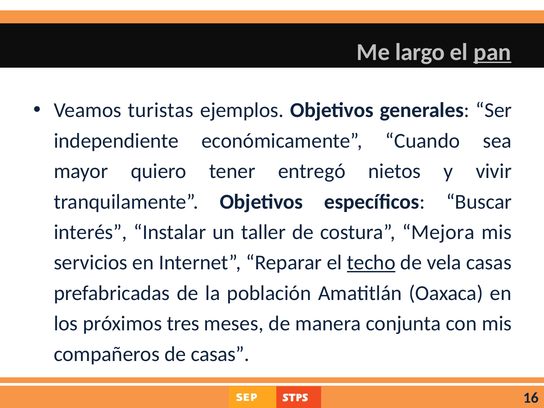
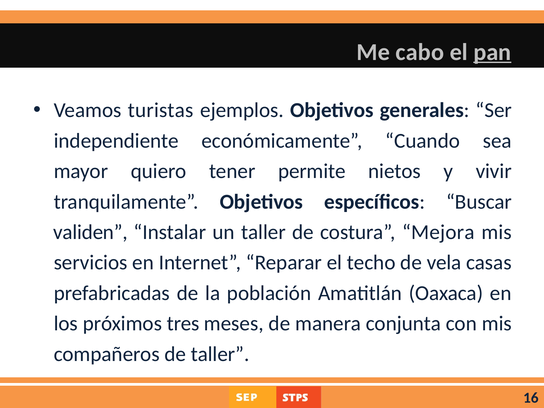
largo: largo -> cabo
entregó: entregó -> permite
interés: interés -> validen
techo underline: present -> none
de casas: casas -> taller
